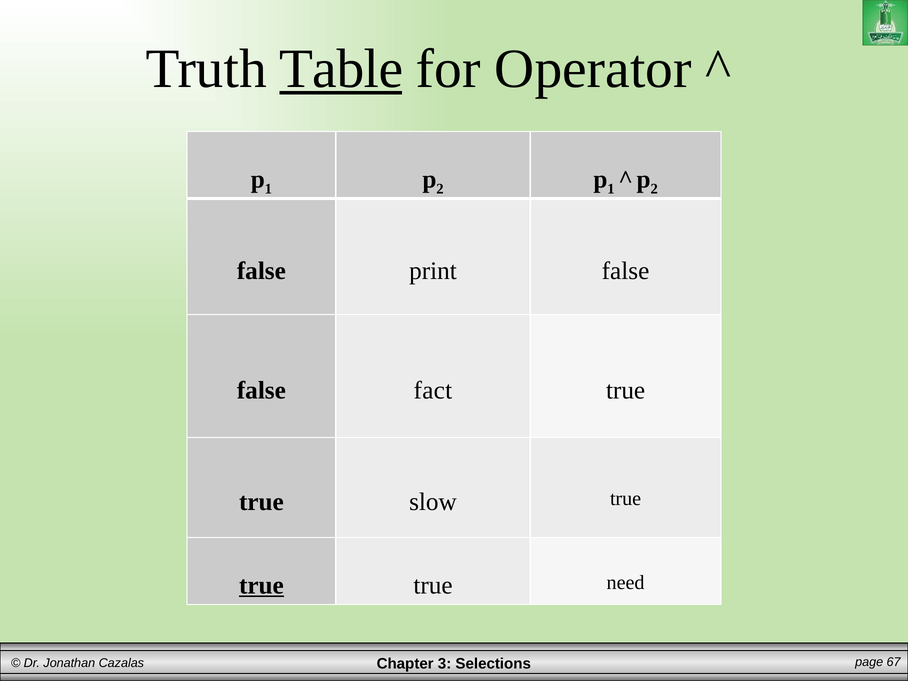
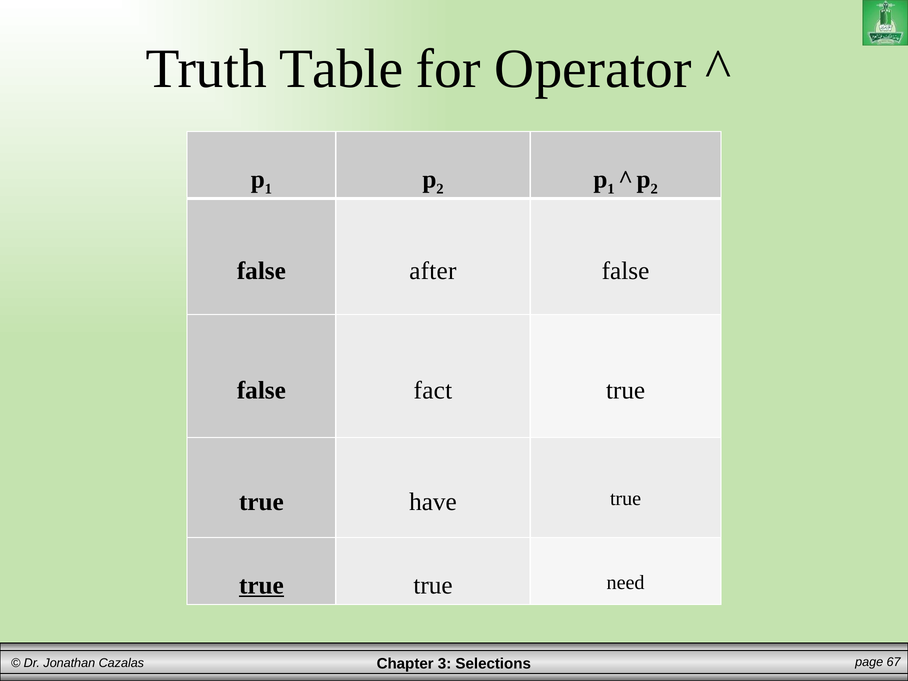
Table underline: present -> none
print: print -> after
slow: slow -> have
